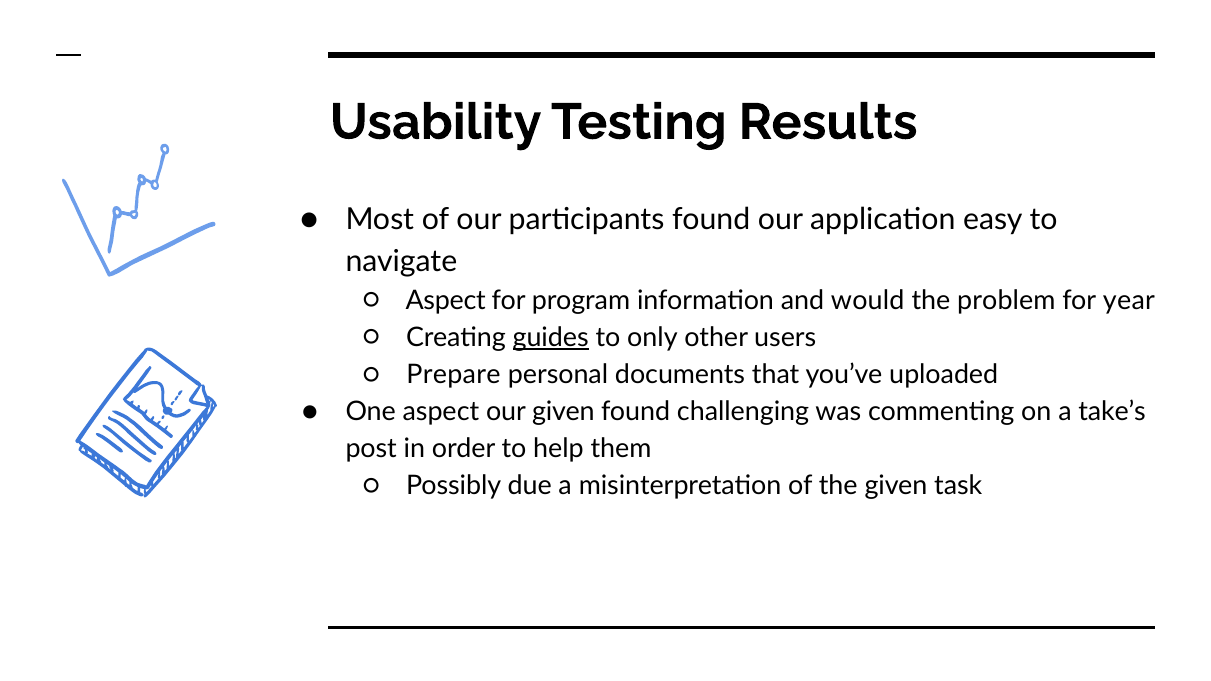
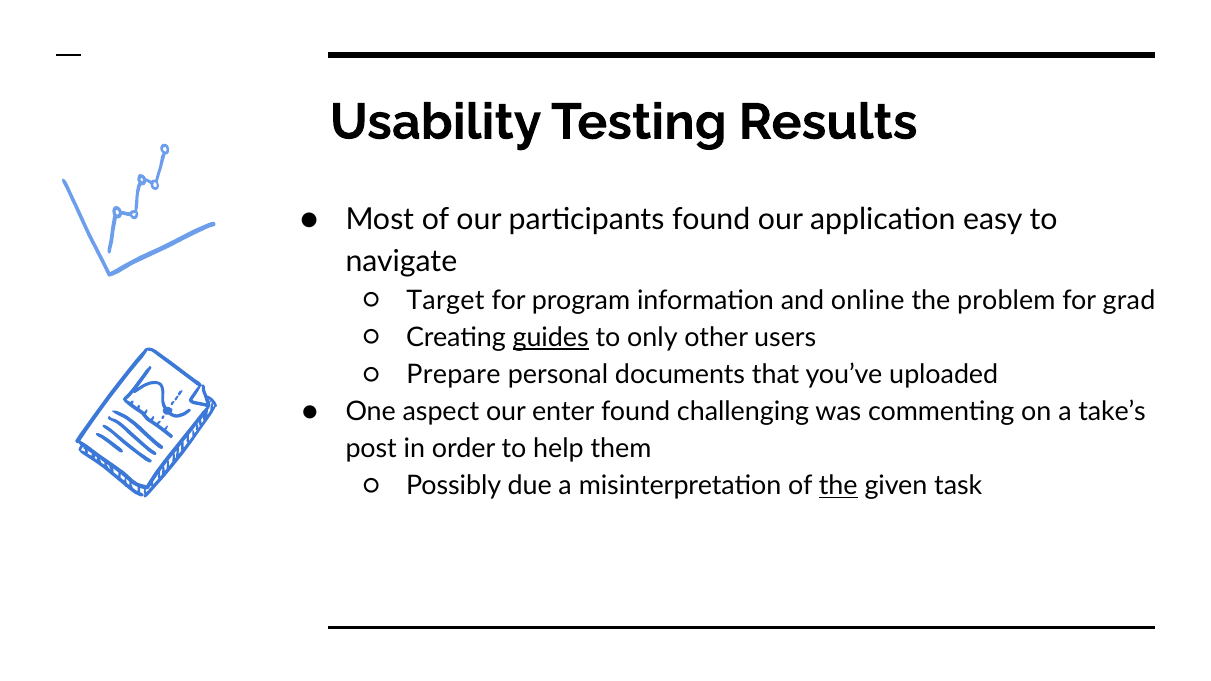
Aspect at (446, 301): Aspect -> Target
would: would -> online
year: year -> grad
our given: given -> enter
the at (838, 486) underline: none -> present
